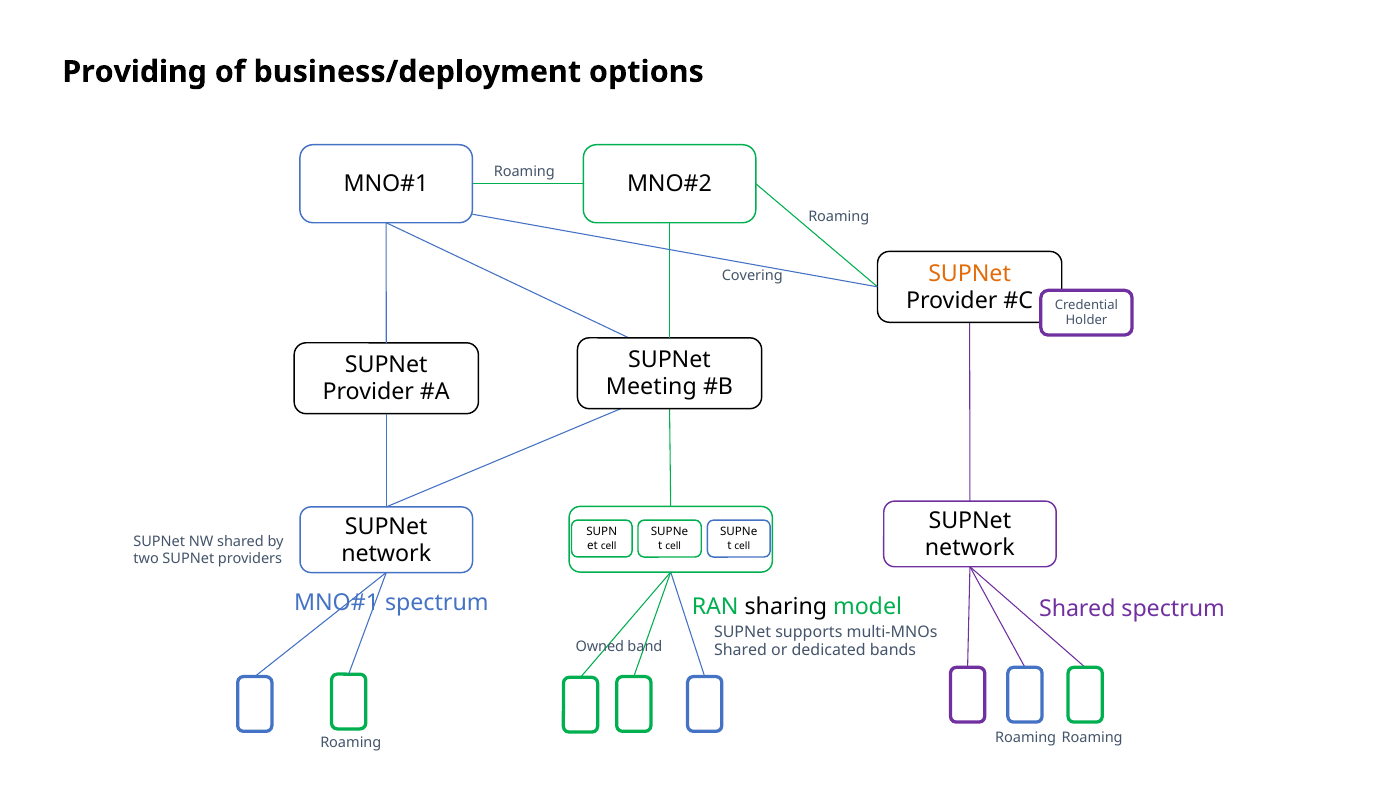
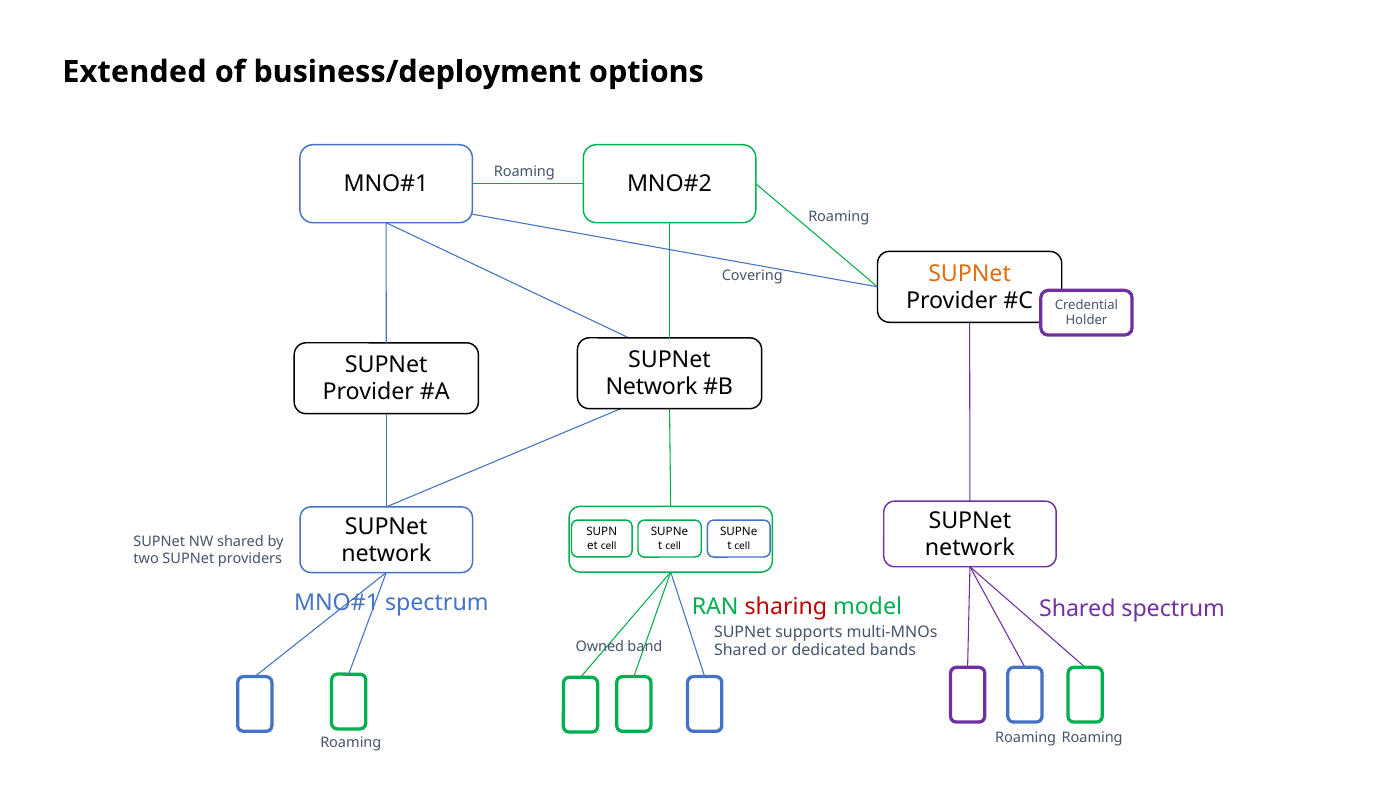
Providing: Providing -> Extended
Meeting at (651, 387): Meeting -> Network
sharing colour: black -> red
